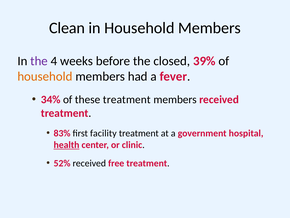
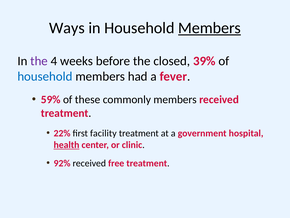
Clean: Clean -> Ways
Members at (210, 28) underline: none -> present
household at (45, 76) colour: orange -> blue
34%: 34% -> 59%
these treatment: treatment -> commonly
83%: 83% -> 22%
52%: 52% -> 92%
